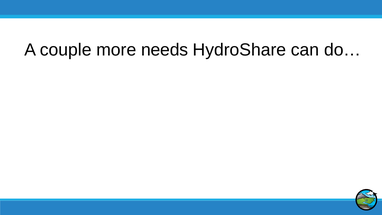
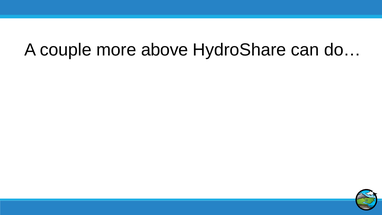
needs: needs -> above
